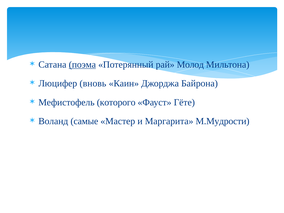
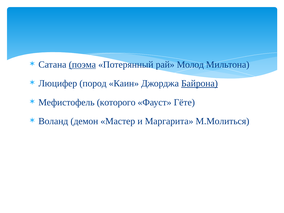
вновь: вновь -> пород
Байрона underline: none -> present
самые: самые -> демон
М.Мудрости: М.Мудрости -> М.Молиться
